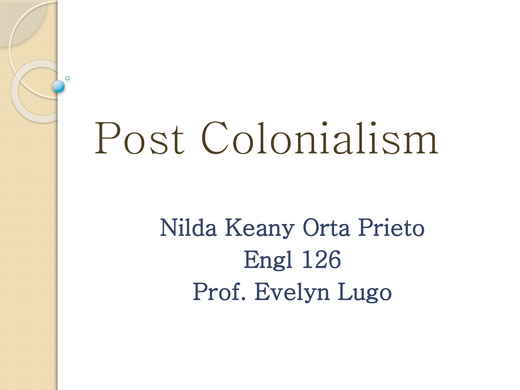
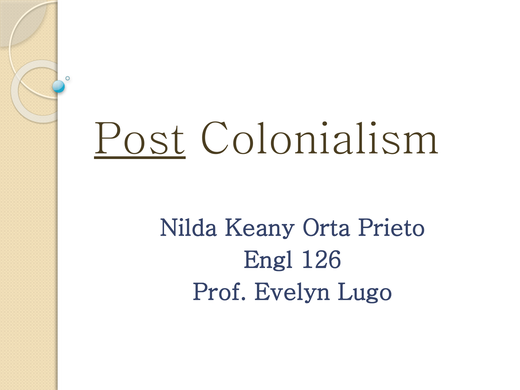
Post underline: none -> present
